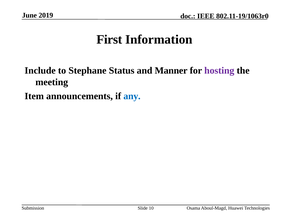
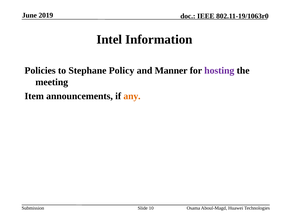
First: First -> Intel
Include: Include -> Policies
Status: Status -> Policy
any colour: blue -> orange
